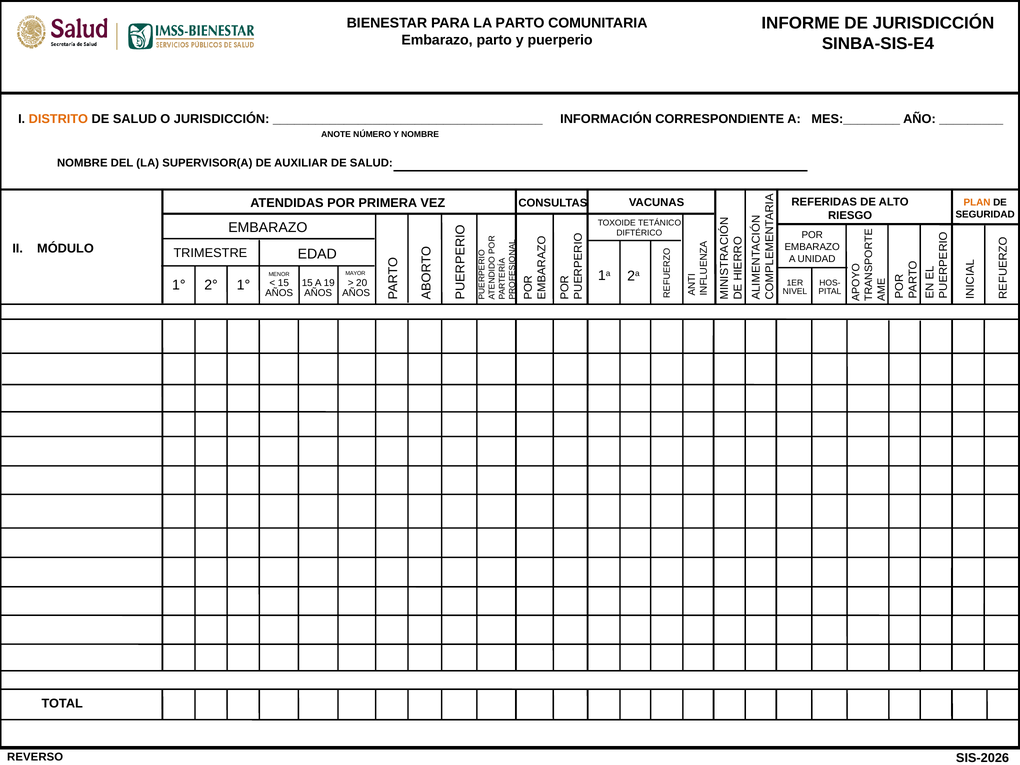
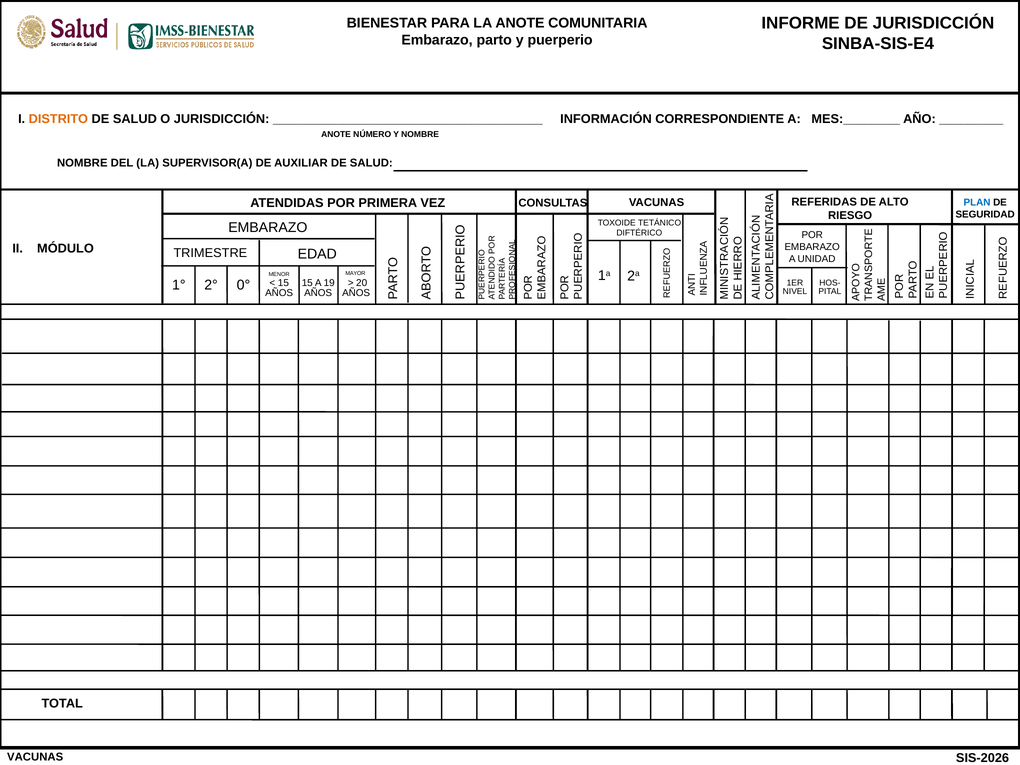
LA PARTO: PARTO -> ANOTE
PLAN colour: orange -> blue
2° 1°: 1° -> 0°
REVERSO at (35, 757): REVERSO -> VACUNAS
